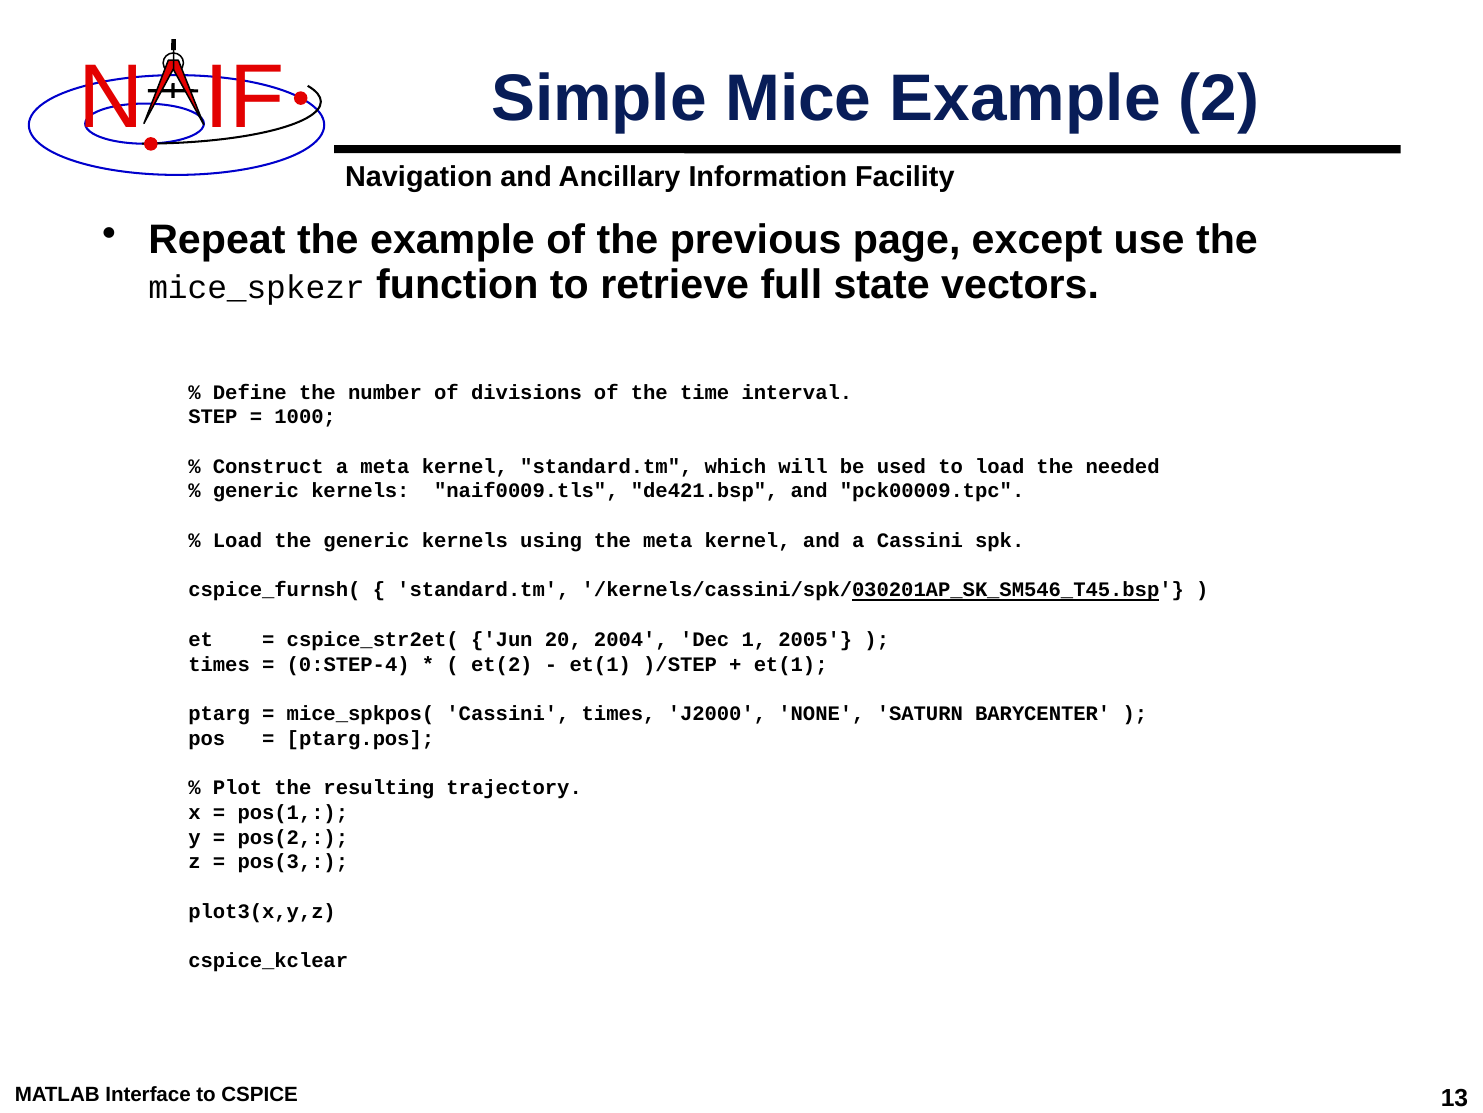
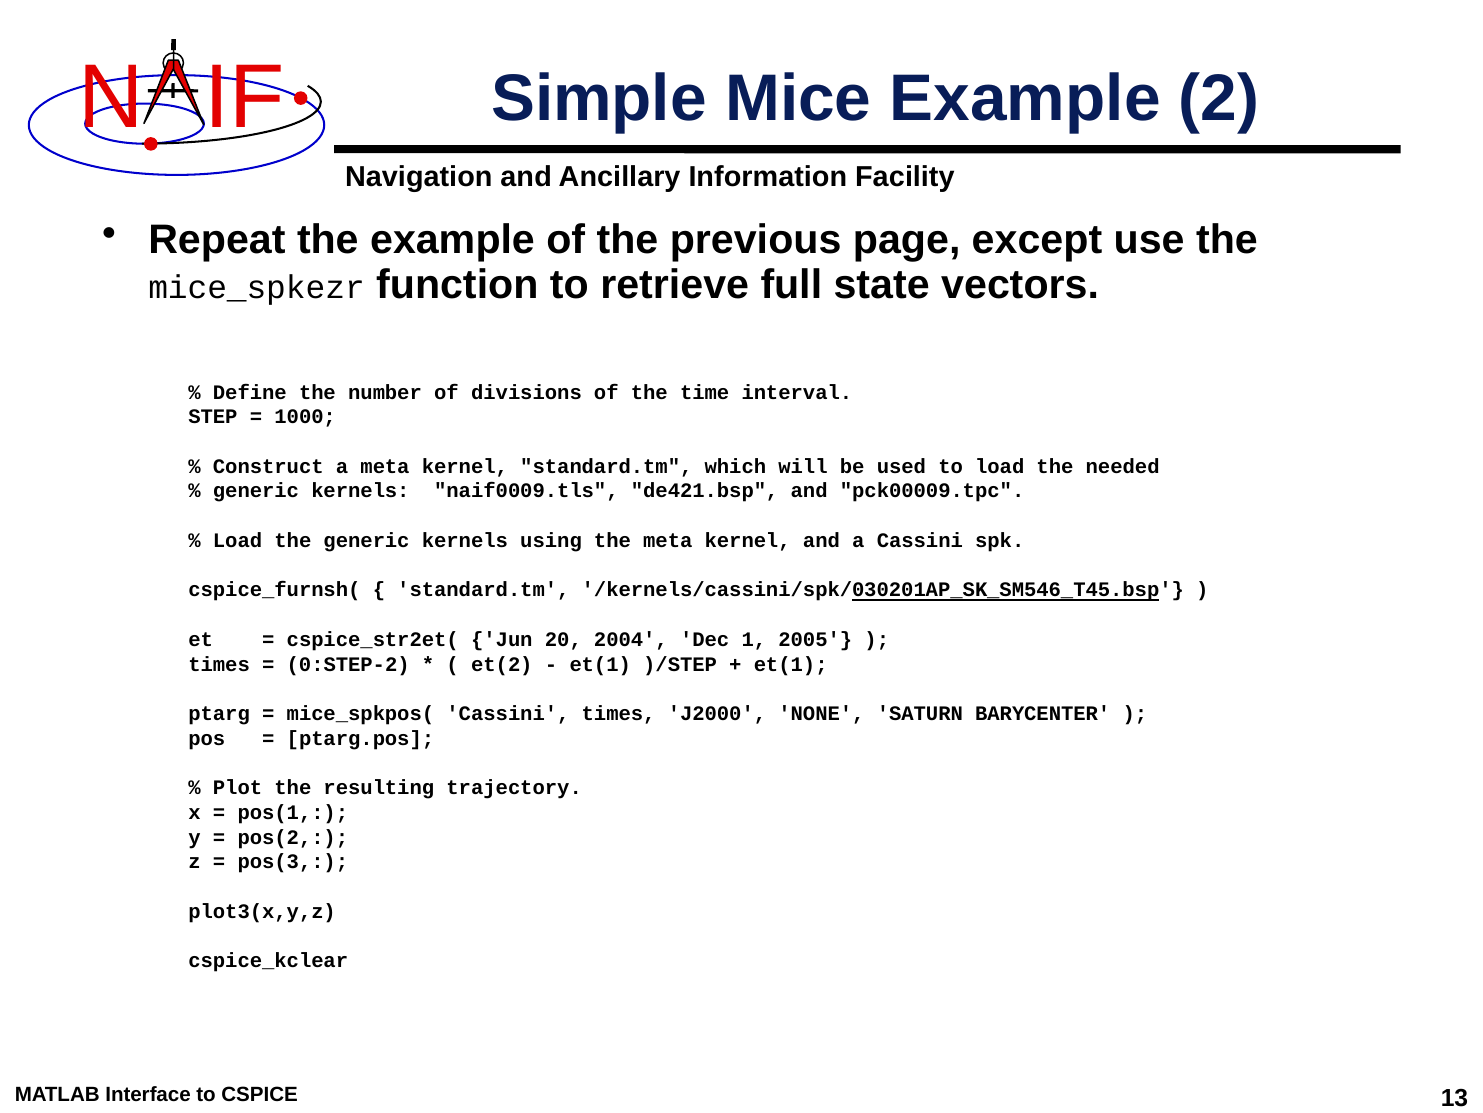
0:STEP-4: 0:STEP-4 -> 0:STEP-2
